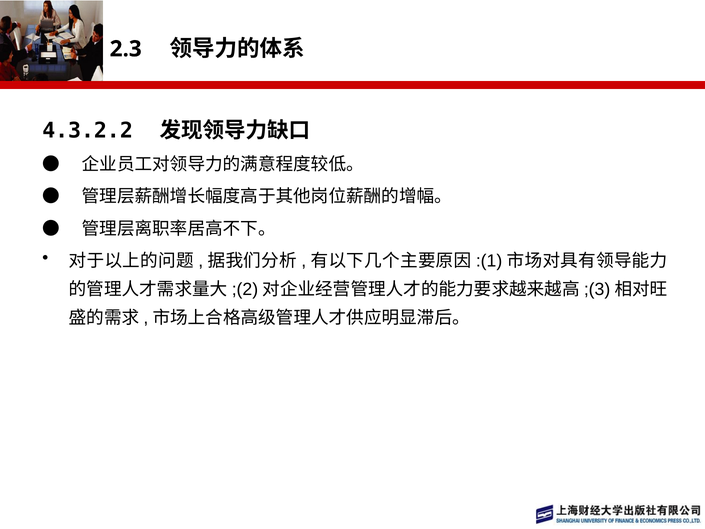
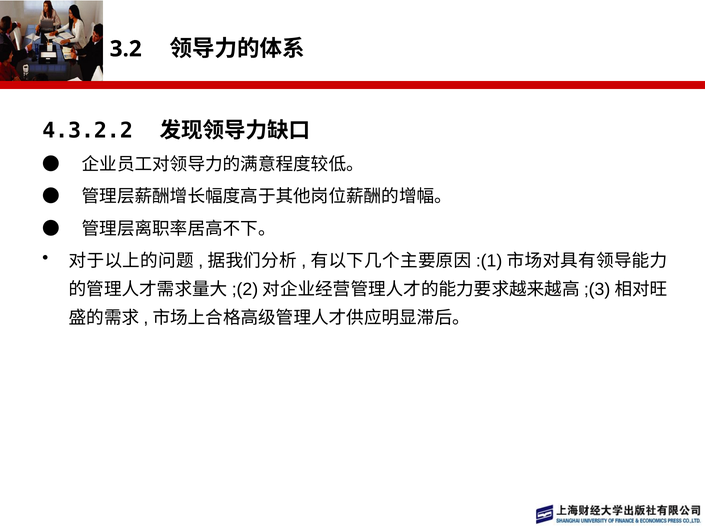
2.3: 2.3 -> 3.2
